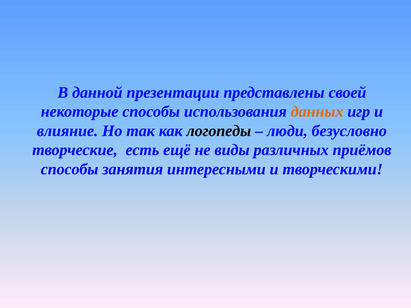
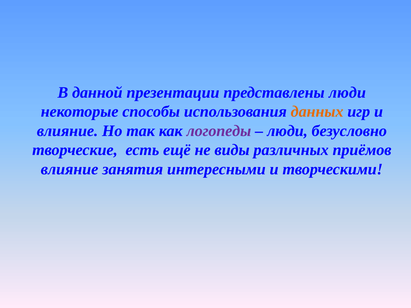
представлены своей: своей -> люди
логопеды colour: black -> purple
способы at (70, 169): способы -> влияние
